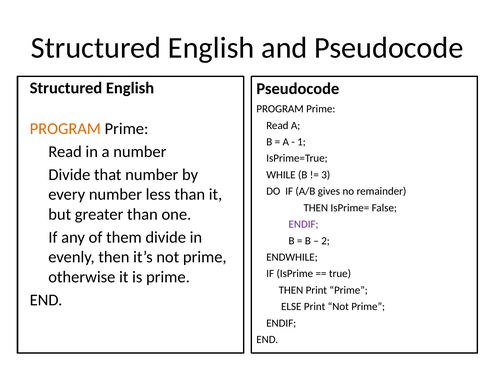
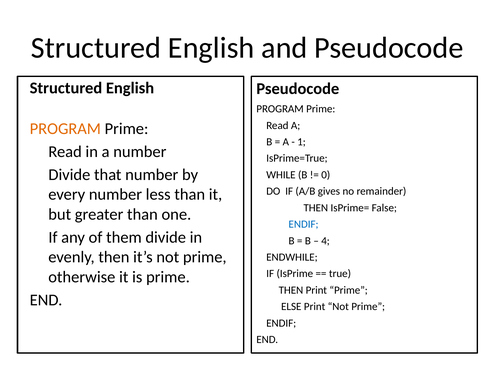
3: 3 -> 0
ENDIF at (304, 224) colour: purple -> blue
2: 2 -> 4
